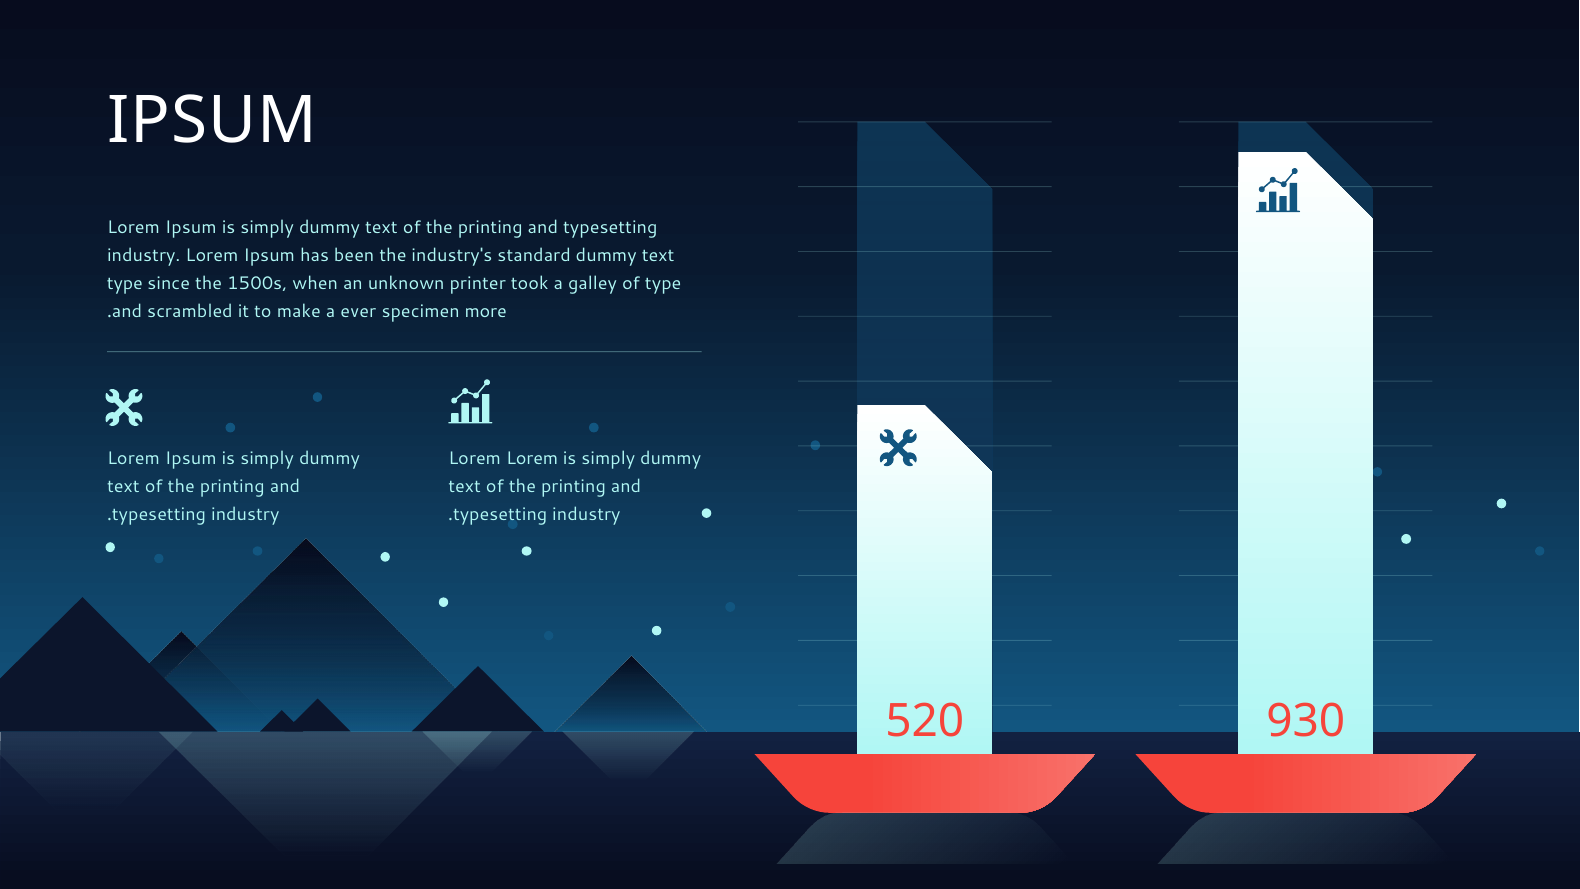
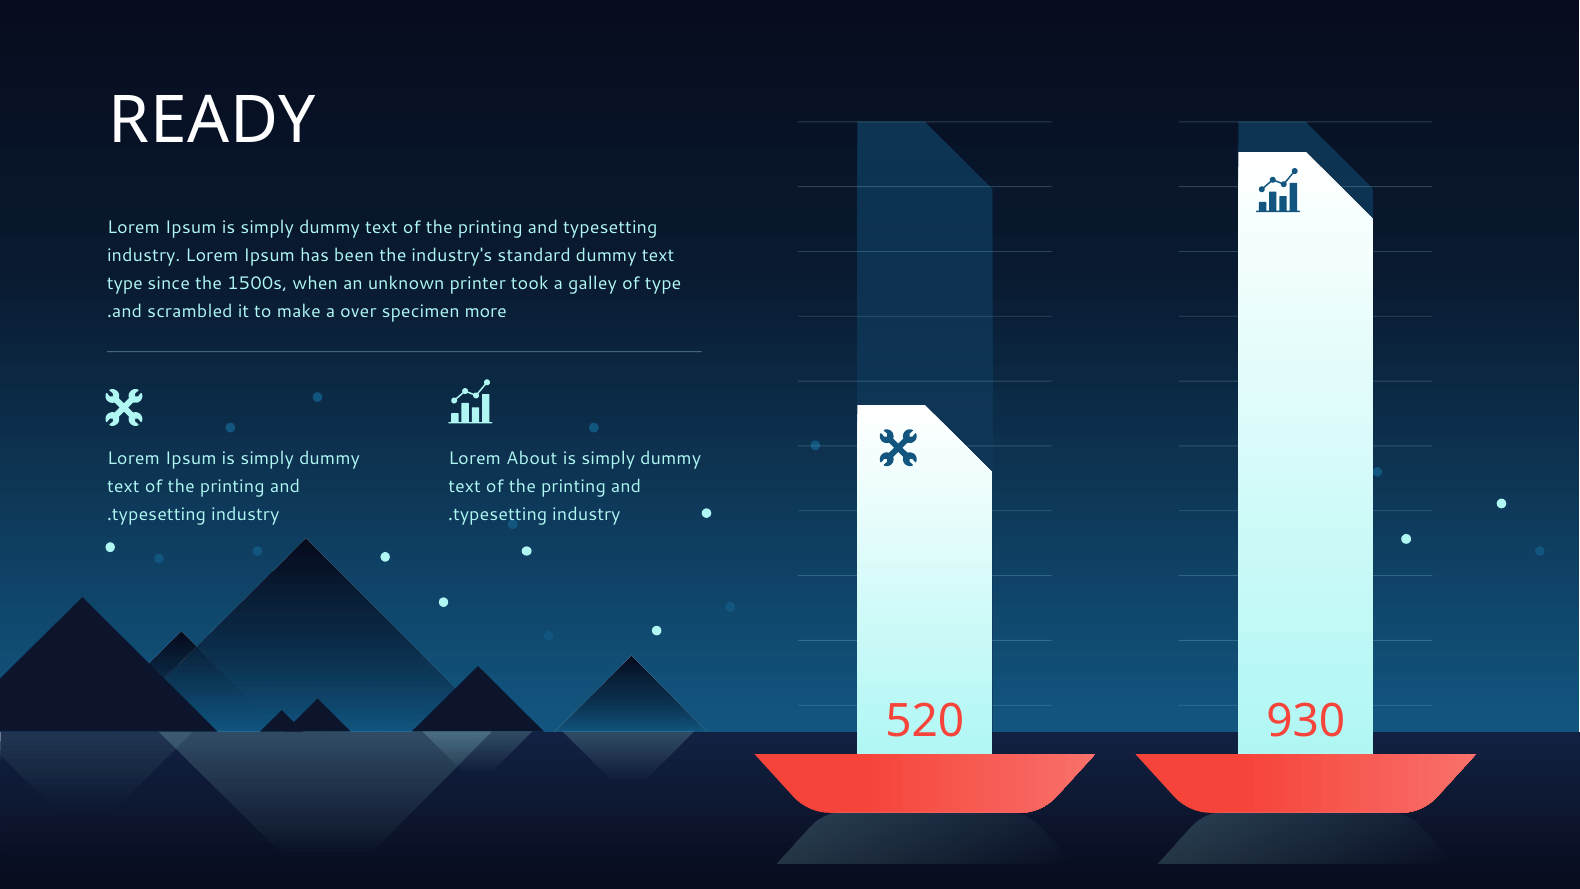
IPSUM at (212, 121): IPSUM -> READY
ever: ever -> over
Lorem Lorem: Lorem -> About
